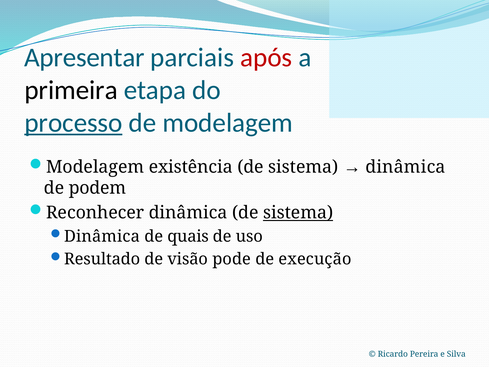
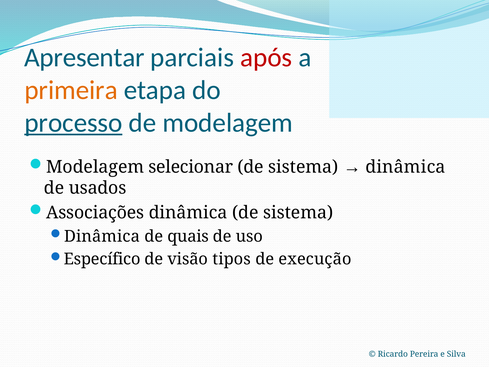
primeira colour: black -> orange
existência: existência -> selecionar
podem: podem -> usados
Reconhecer: Reconhecer -> Associações
sistema at (298, 213) underline: present -> none
Resultado: Resultado -> Específico
pode: pode -> tipos
